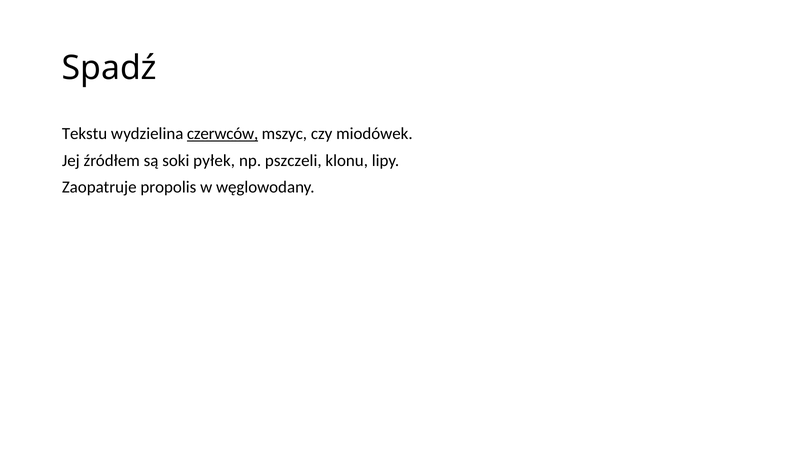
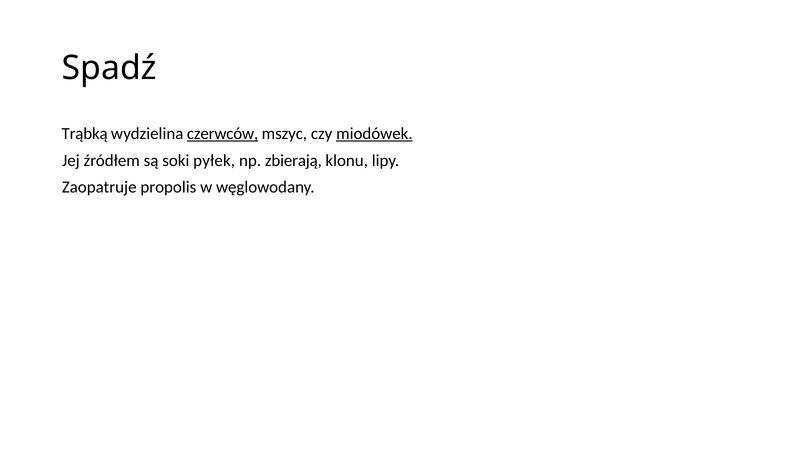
Tekstu: Tekstu -> Trąbką
miodówek underline: none -> present
pszczeli: pszczeli -> zbierają
